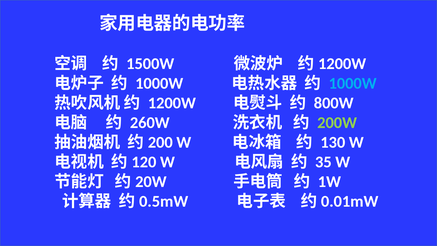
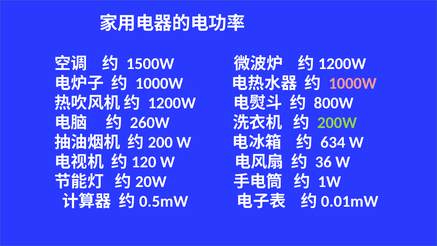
1000W at (353, 83) colour: light blue -> pink
130: 130 -> 634
35: 35 -> 36
